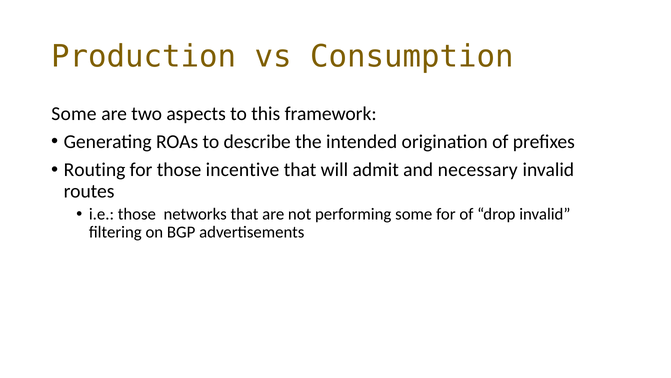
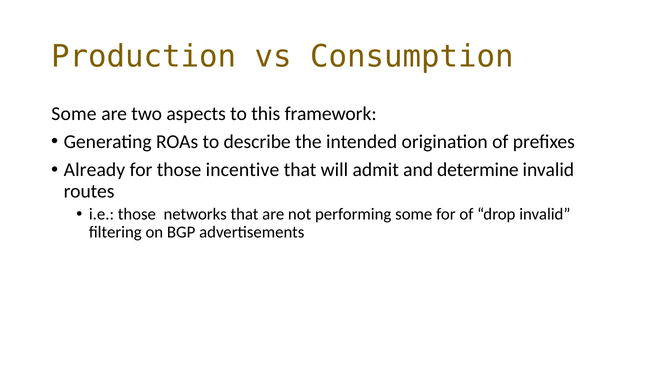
Routing: Routing -> Already
necessary: necessary -> determine
